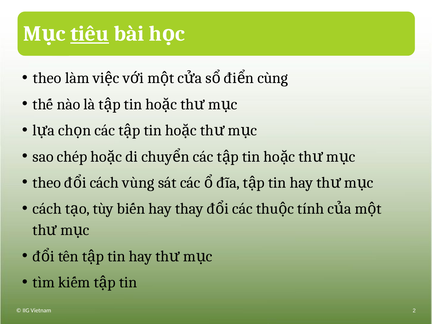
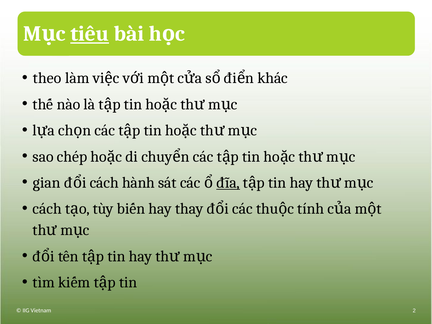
cùng: cùng -> khác
theo at (47, 183): theo -> gian
vùng: vùng -> hành
đĩa underline: none -> present
